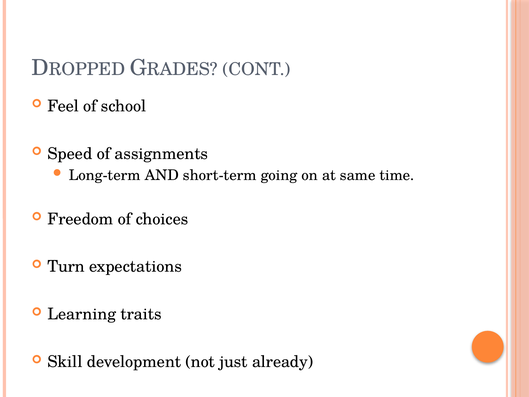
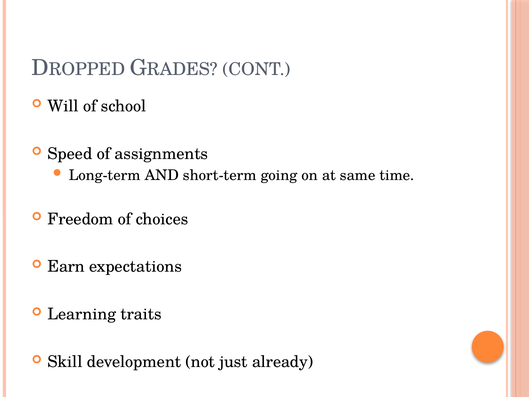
Feel: Feel -> Will
Turn: Turn -> Earn
